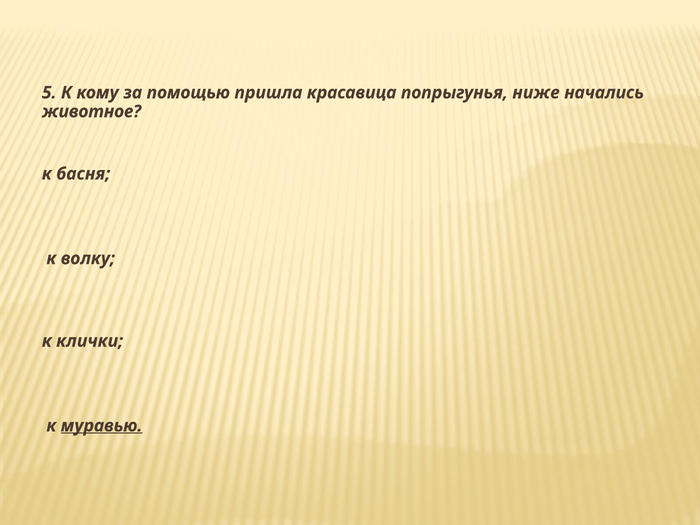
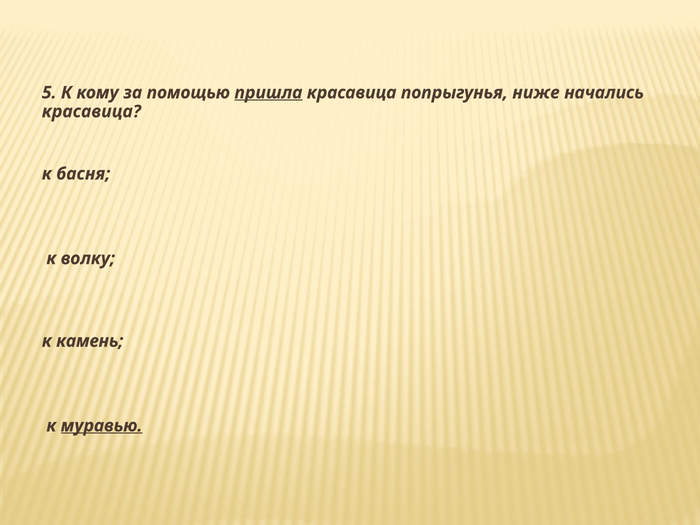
пришла underline: none -> present
животное at (92, 112): животное -> красавица
клички: клички -> камень
